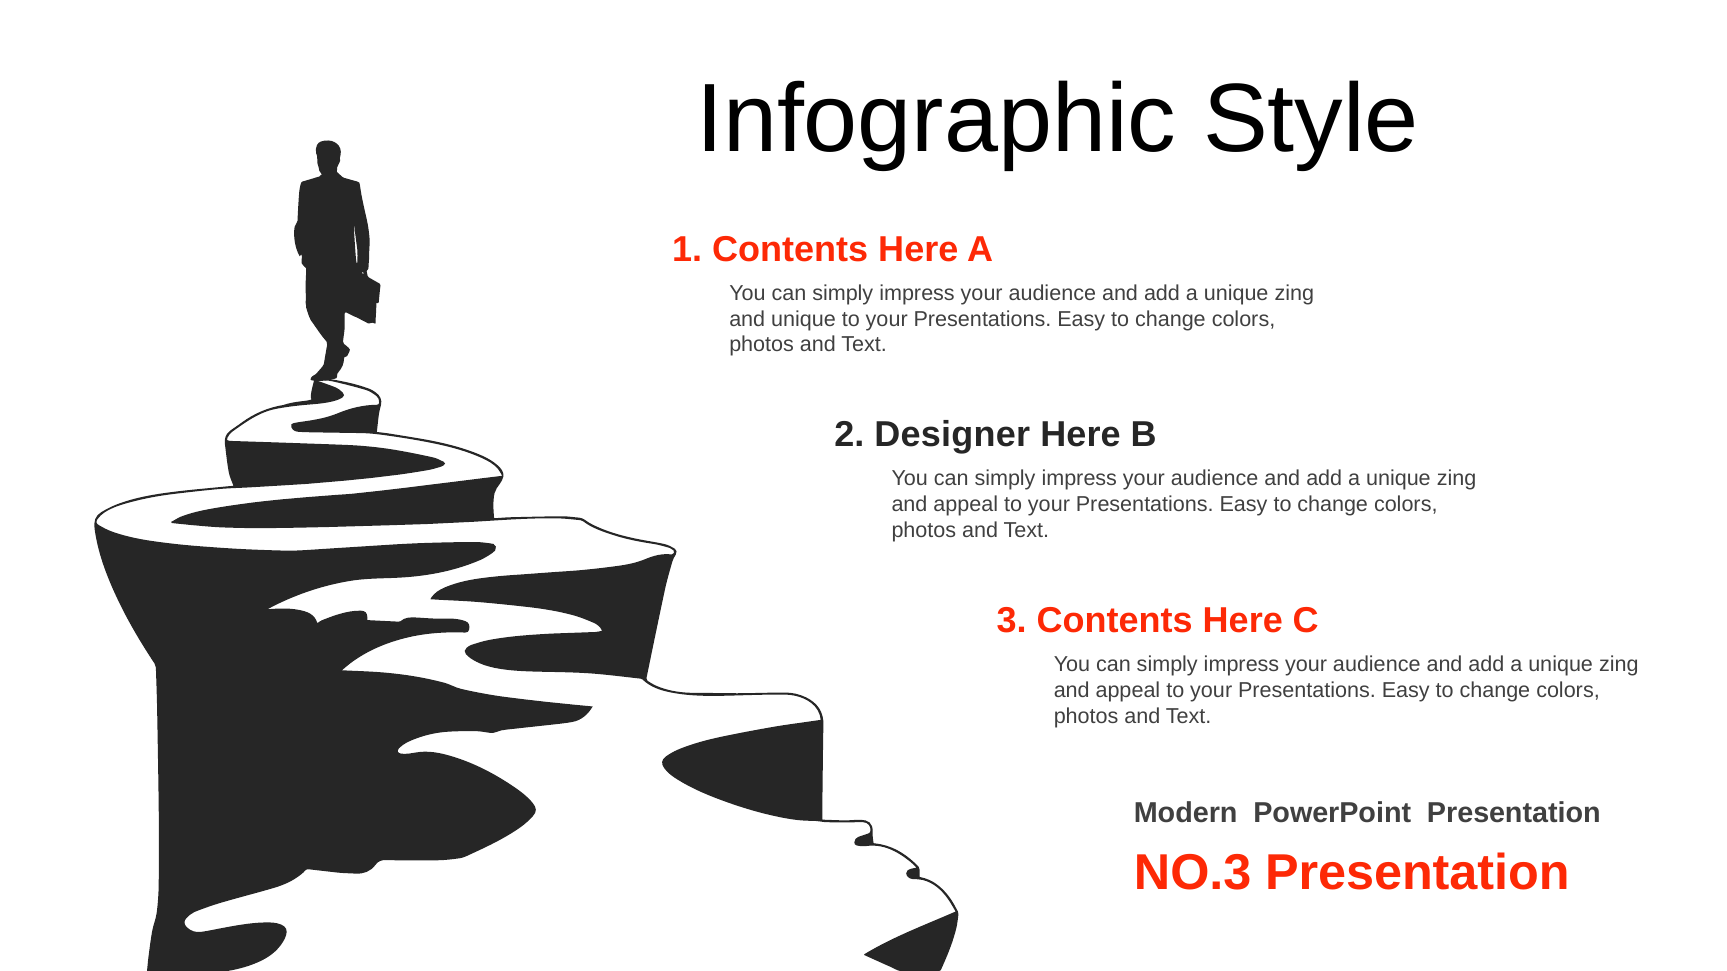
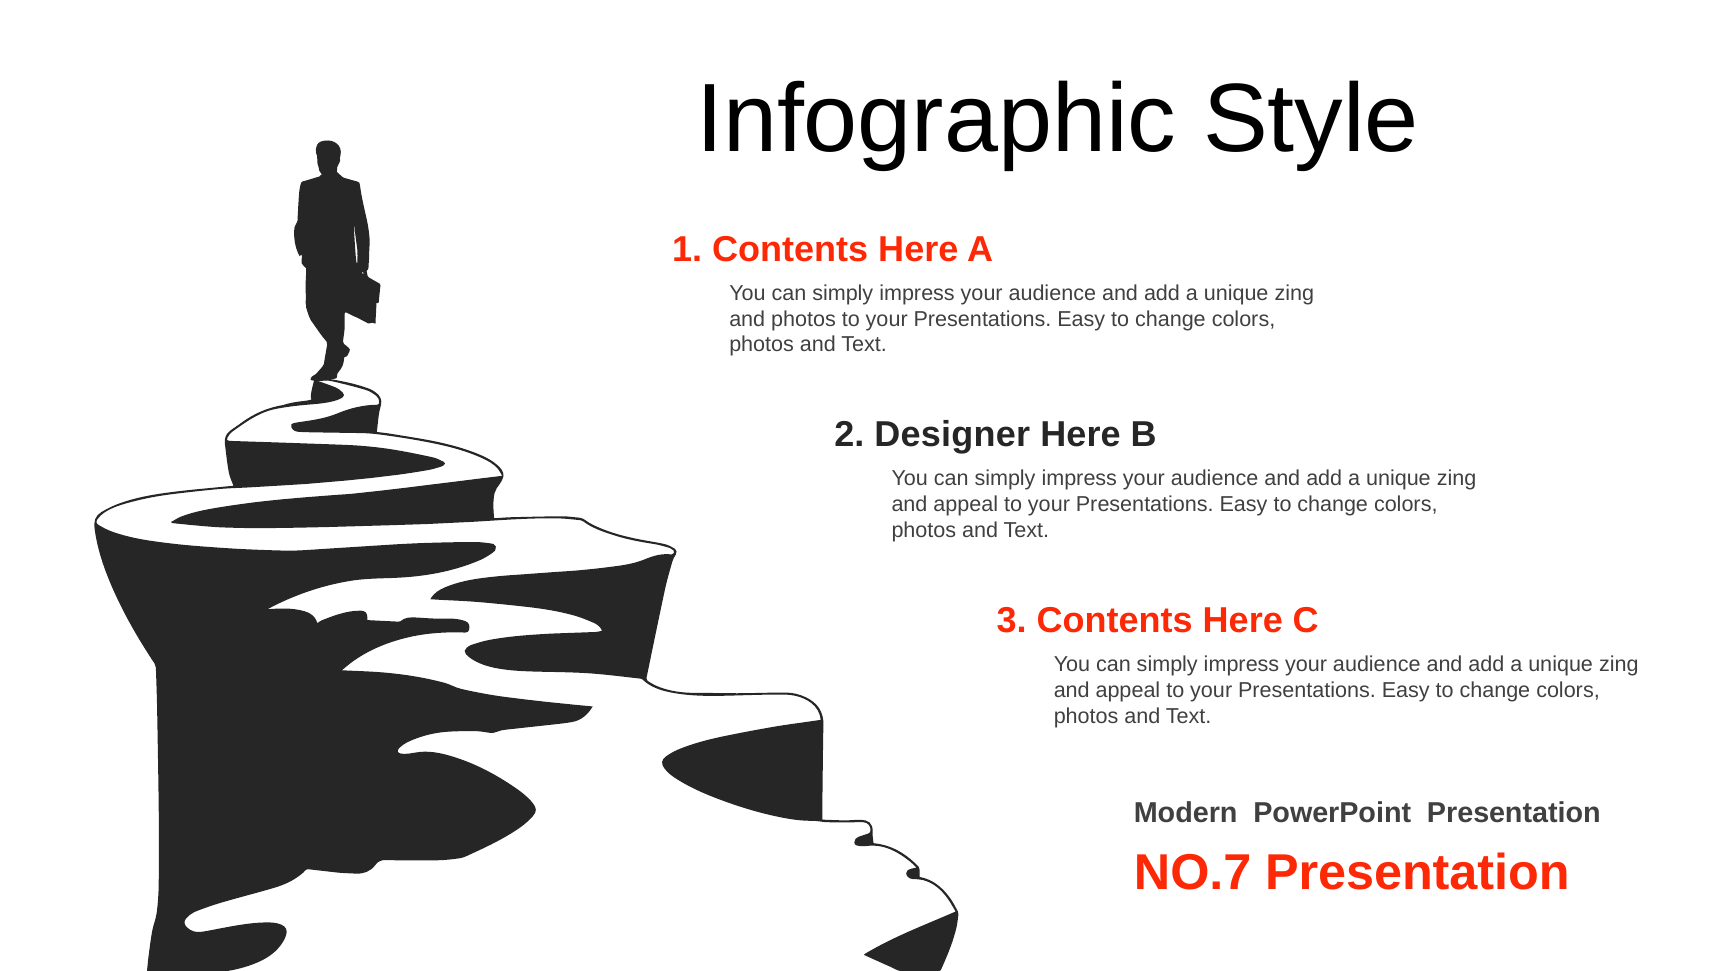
and unique: unique -> photos
NO.3: NO.3 -> NO.7
